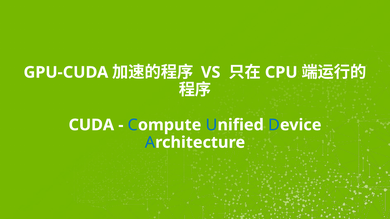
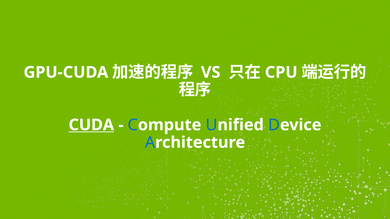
CUDA underline: none -> present
